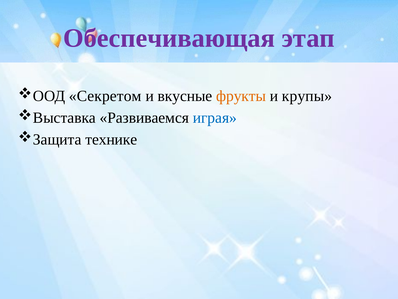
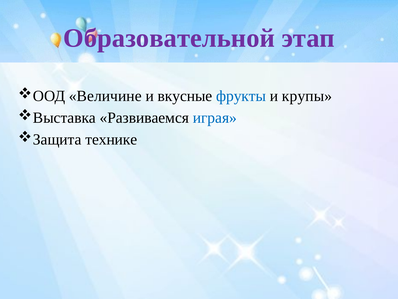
Обеспечивающая: Обеспечивающая -> Образовательной
Секретом: Секретом -> Величине
фрукты colour: orange -> blue
